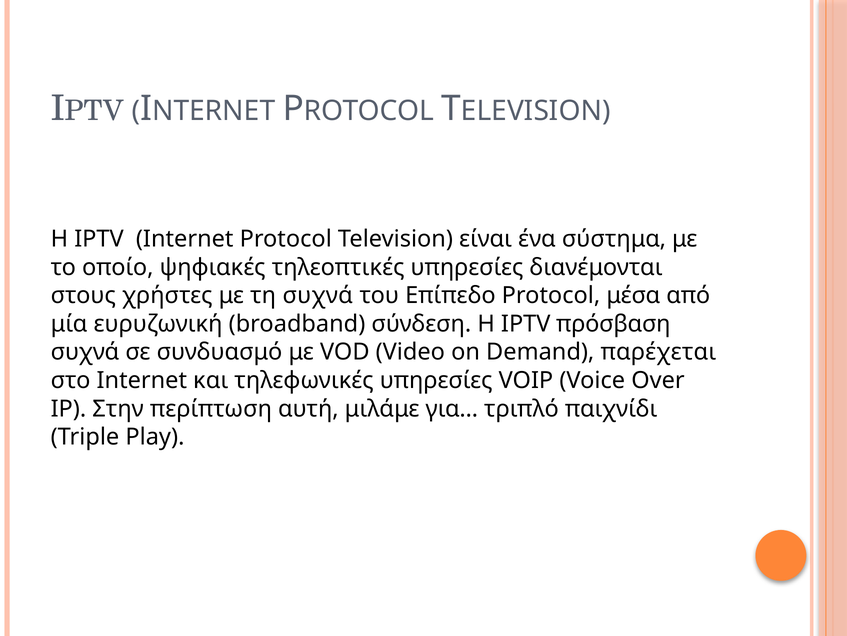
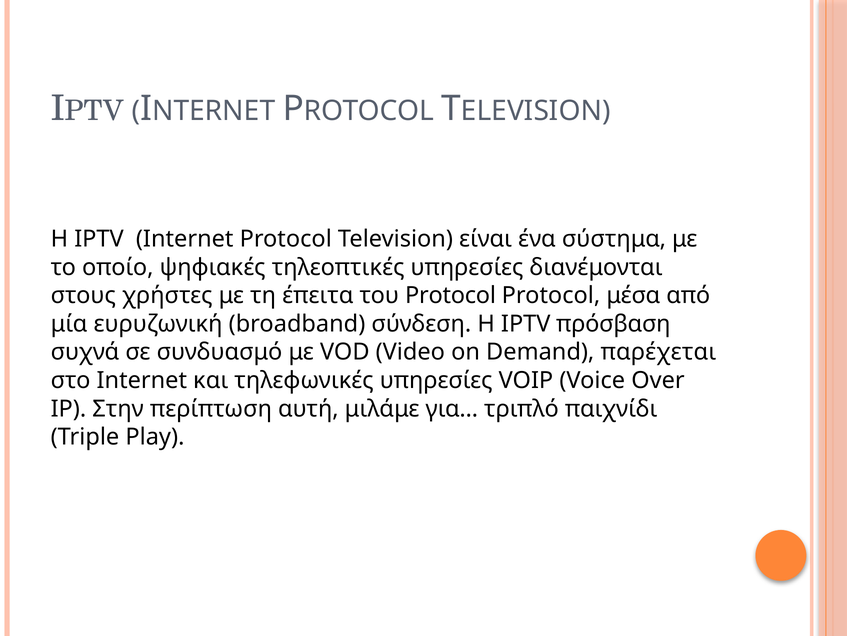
τη συχνά: συχνά -> έπειτα
του Επίπεδο: Επίπεδο -> Protocol
